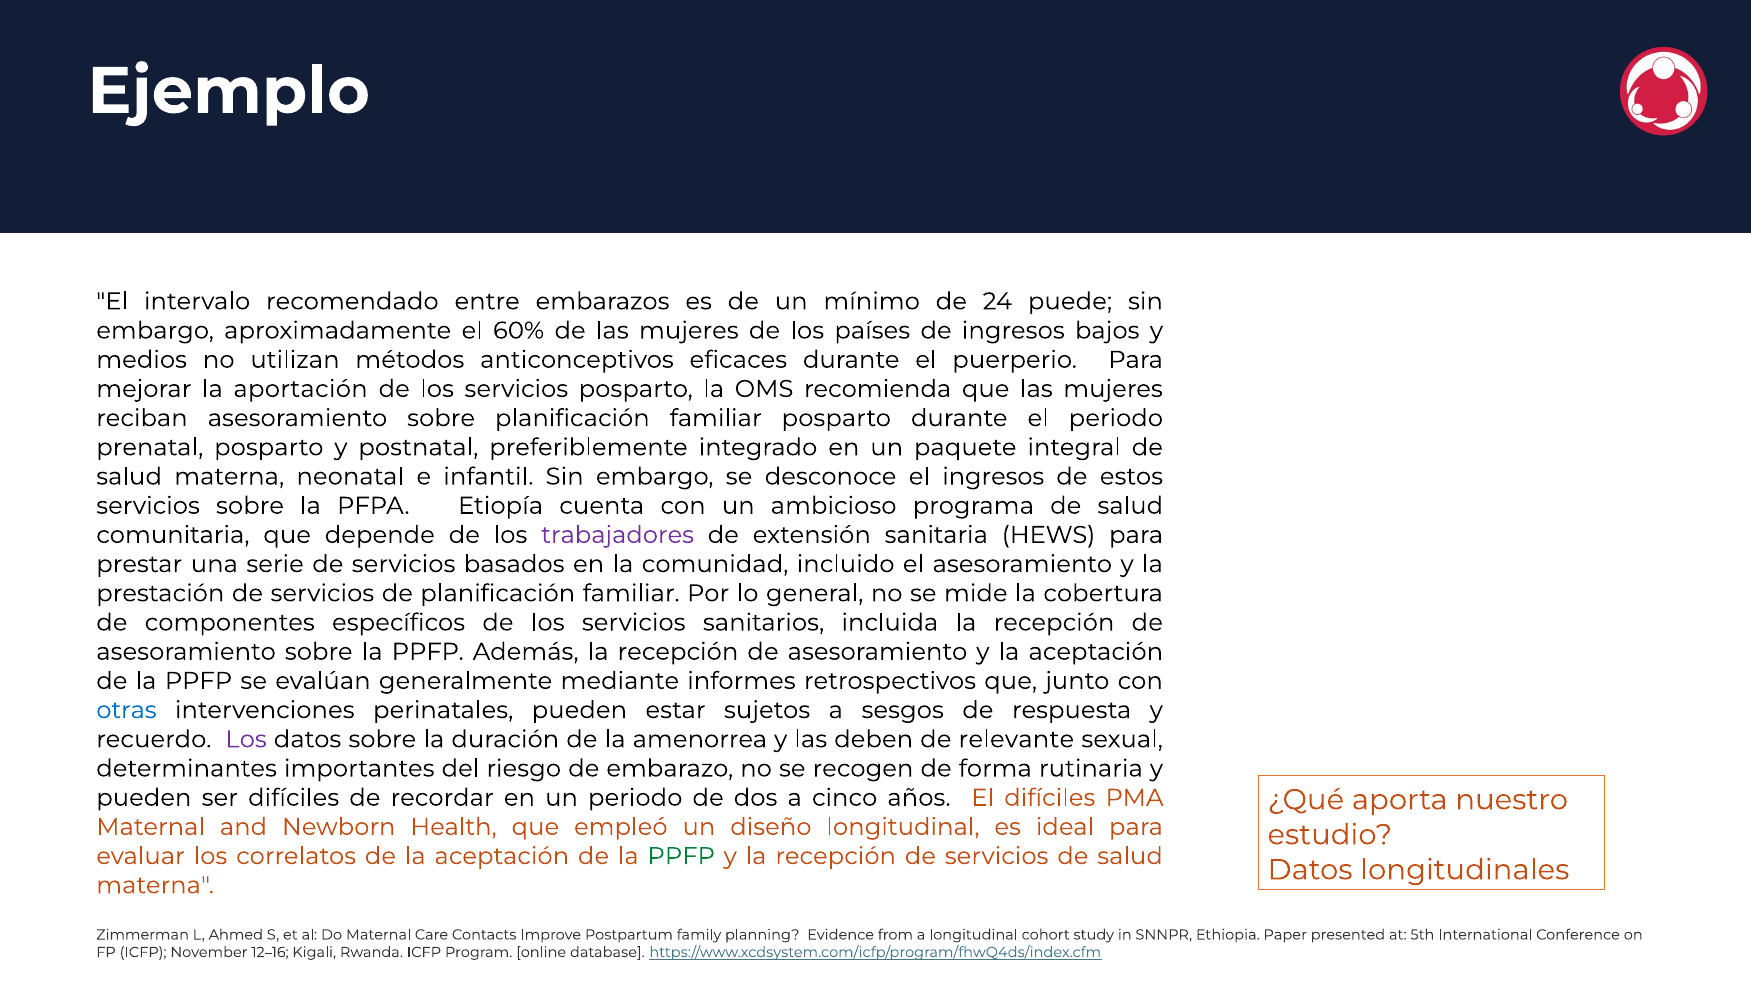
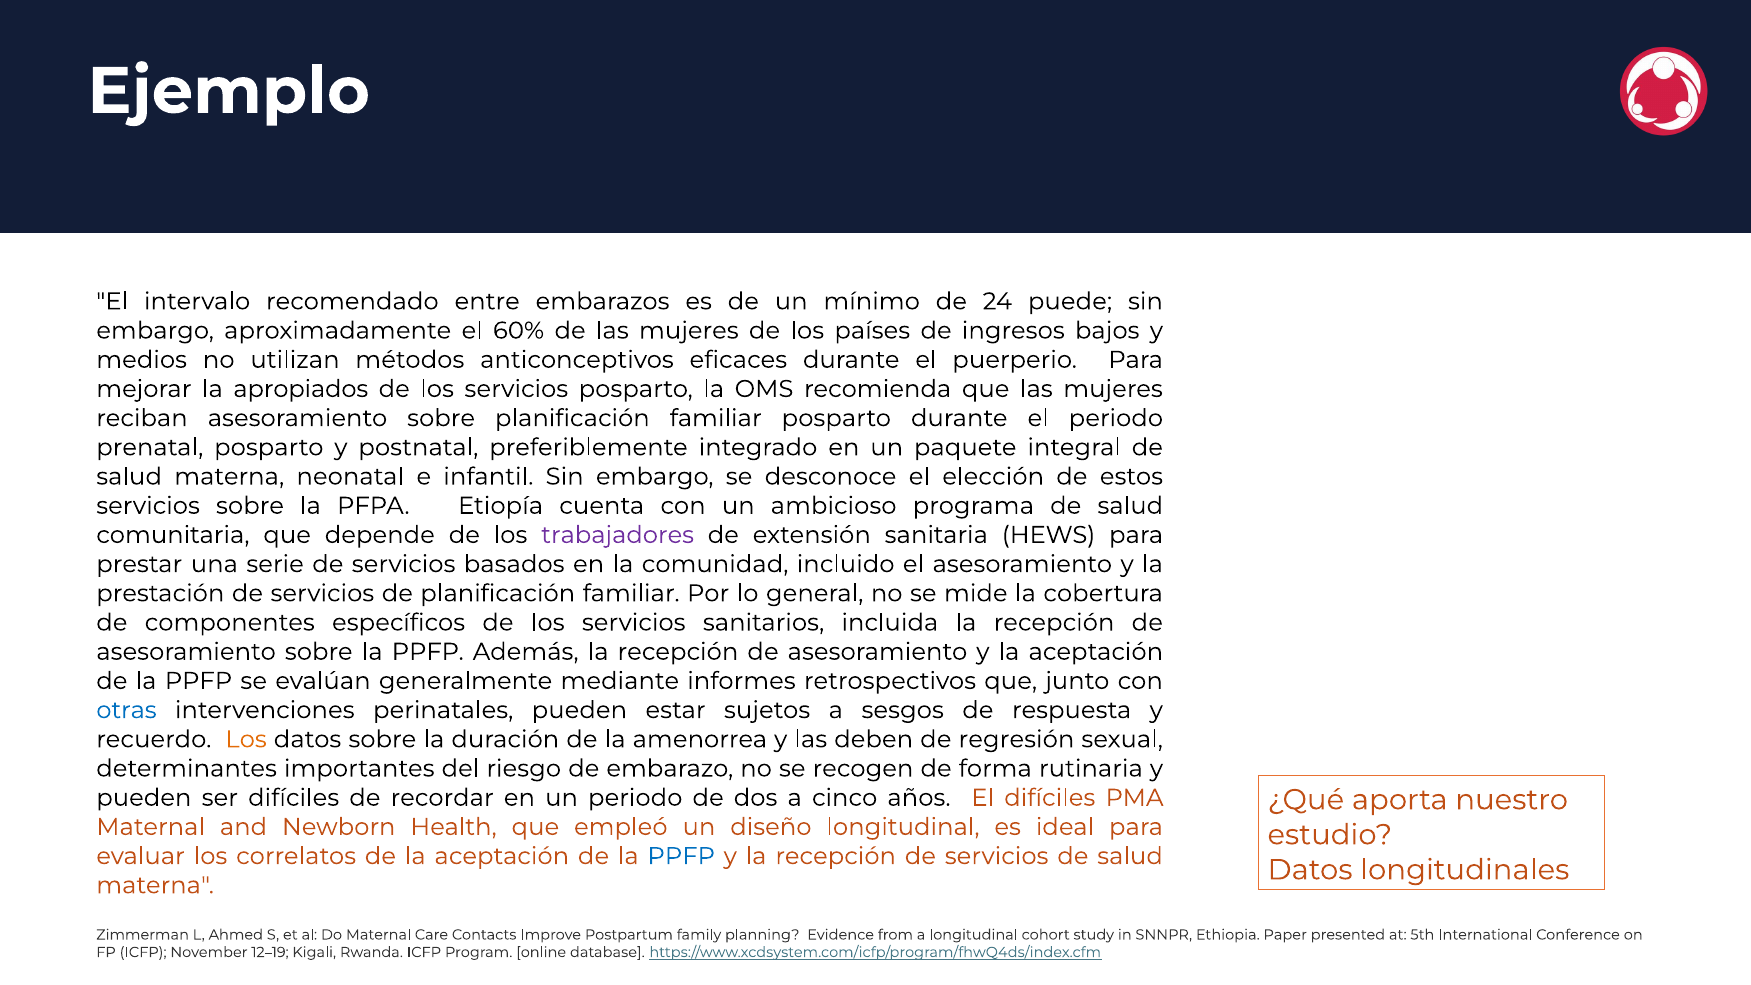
aportación: aportación -> apropiados
el ingresos: ingresos -> elección
Los at (246, 739) colour: purple -> orange
relevante: relevante -> regresión
PPFP at (681, 856) colour: green -> blue
12–16: 12–16 -> 12–19
